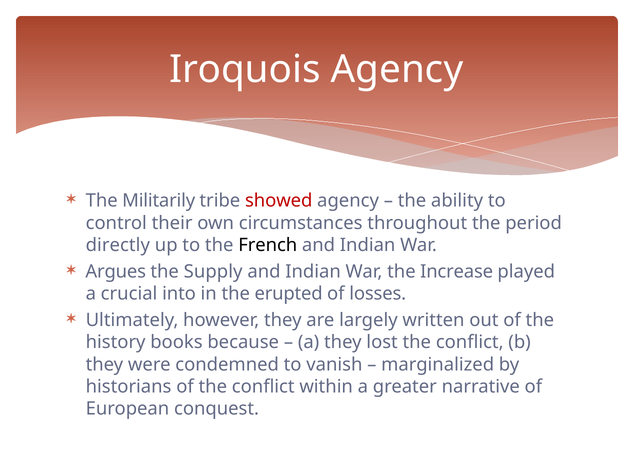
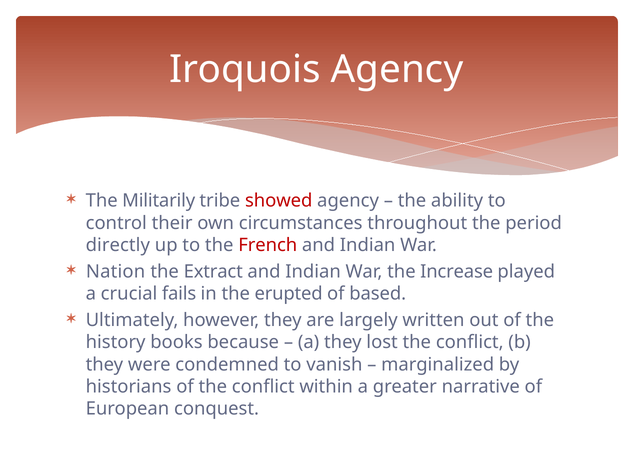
French colour: black -> red
Argues: Argues -> Nation
Supply: Supply -> Extract
into: into -> fails
losses: losses -> based
